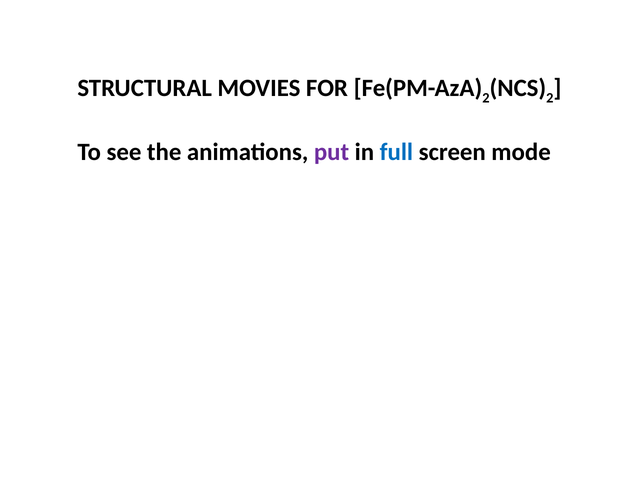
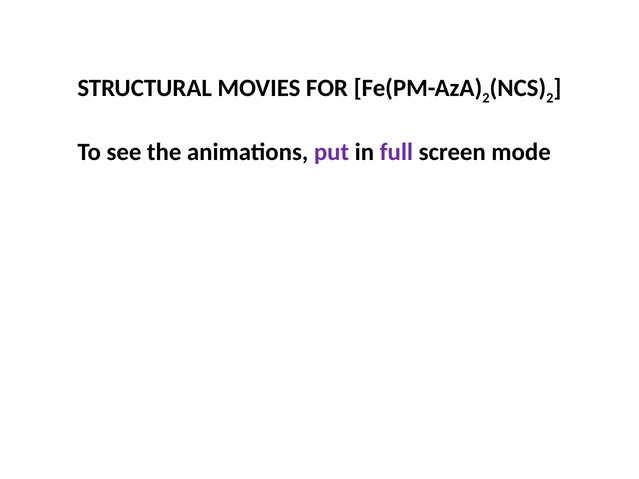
full colour: blue -> purple
